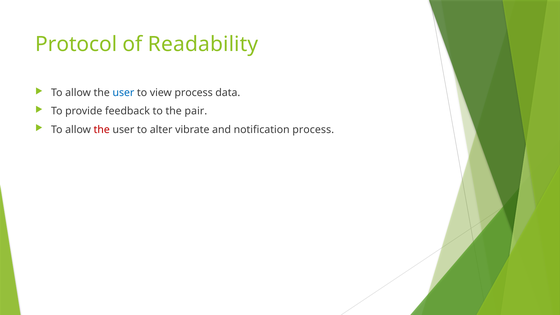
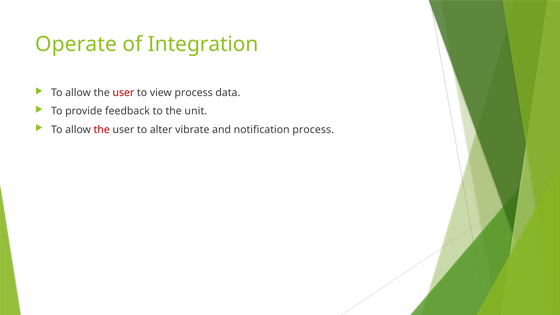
Protocol: Protocol -> Operate
Readability: Readability -> Integration
user at (123, 93) colour: blue -> red
pair: pair -> unit
